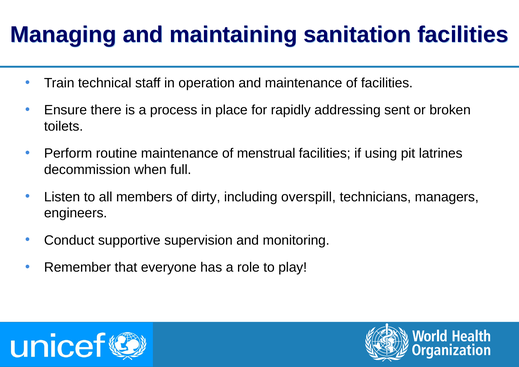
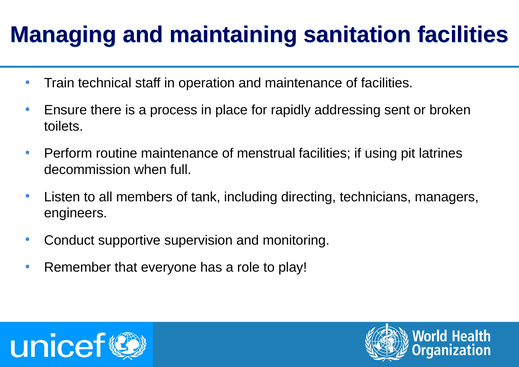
dirty: dirty -> tank
overspill: overspill -> directing
